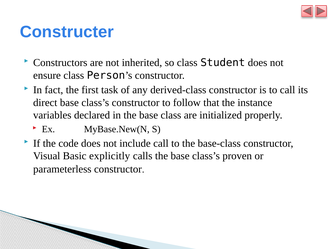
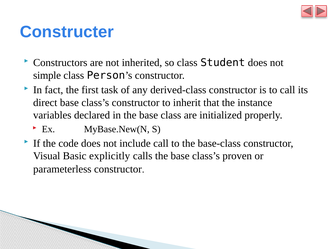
ensure: ensure -> simple
follow: follow -> inherit
